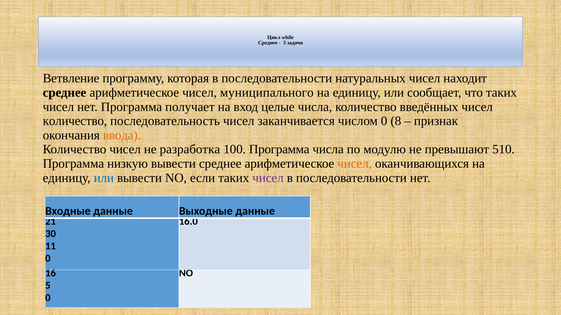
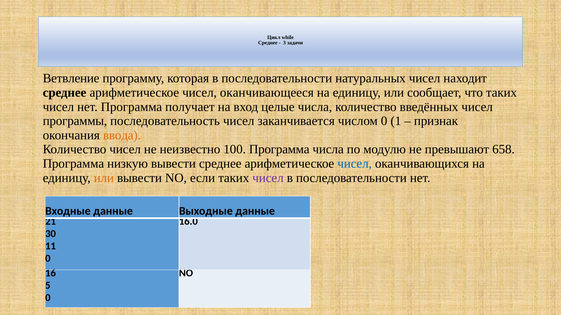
муниципального: муниципального -> оканчивающееся
количество at (75, 121): количество -> программы
8: 8 -> 1
разработка: разработка -> неизвестно
510: 510 -> 658
чисел at (355, 164) colour: orange -> blue
или at (104, 178) colour: blue -> orange
